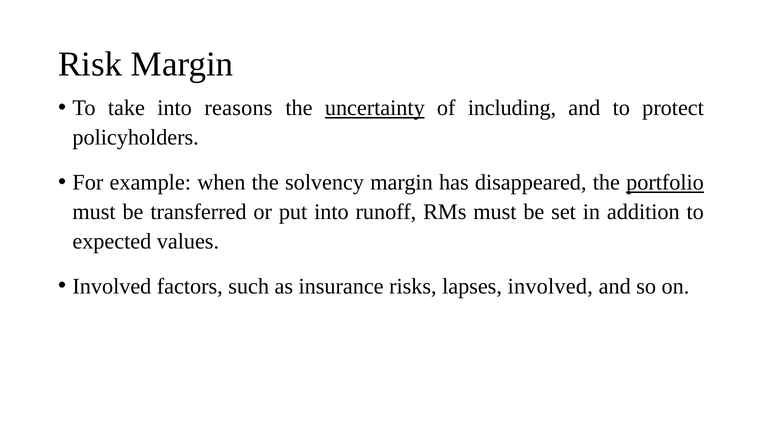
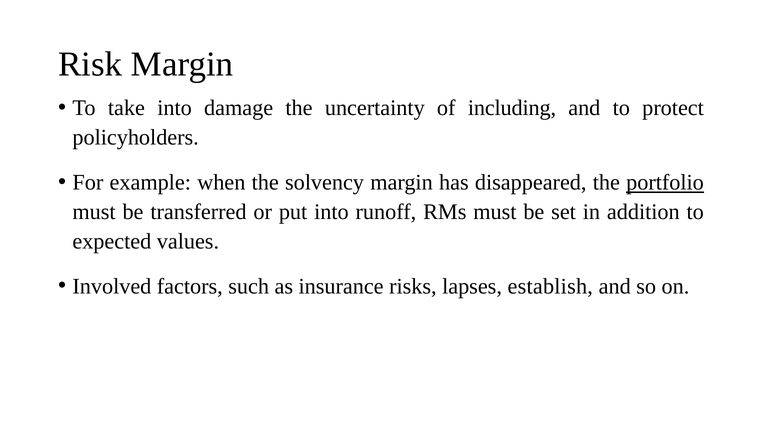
reasons: reasons -> damage
uncertainty underline: present -> none
lapses involved: involved -> establish
